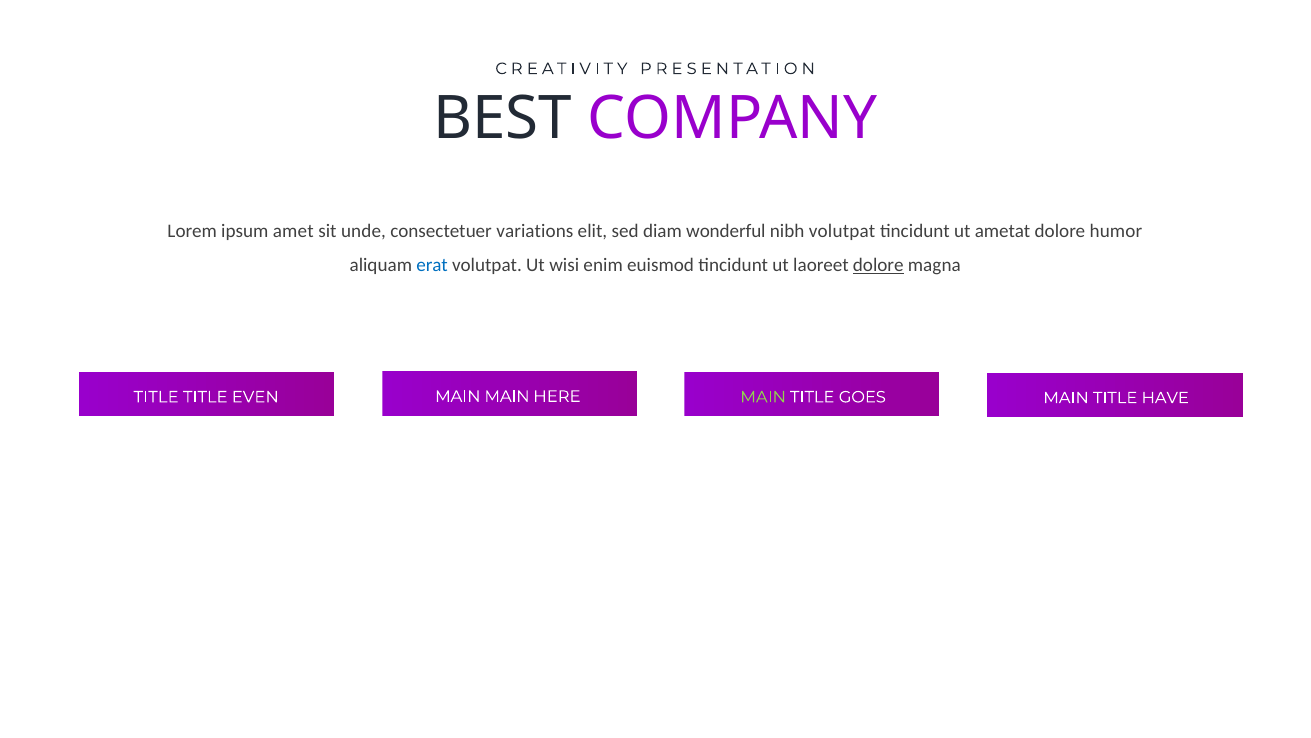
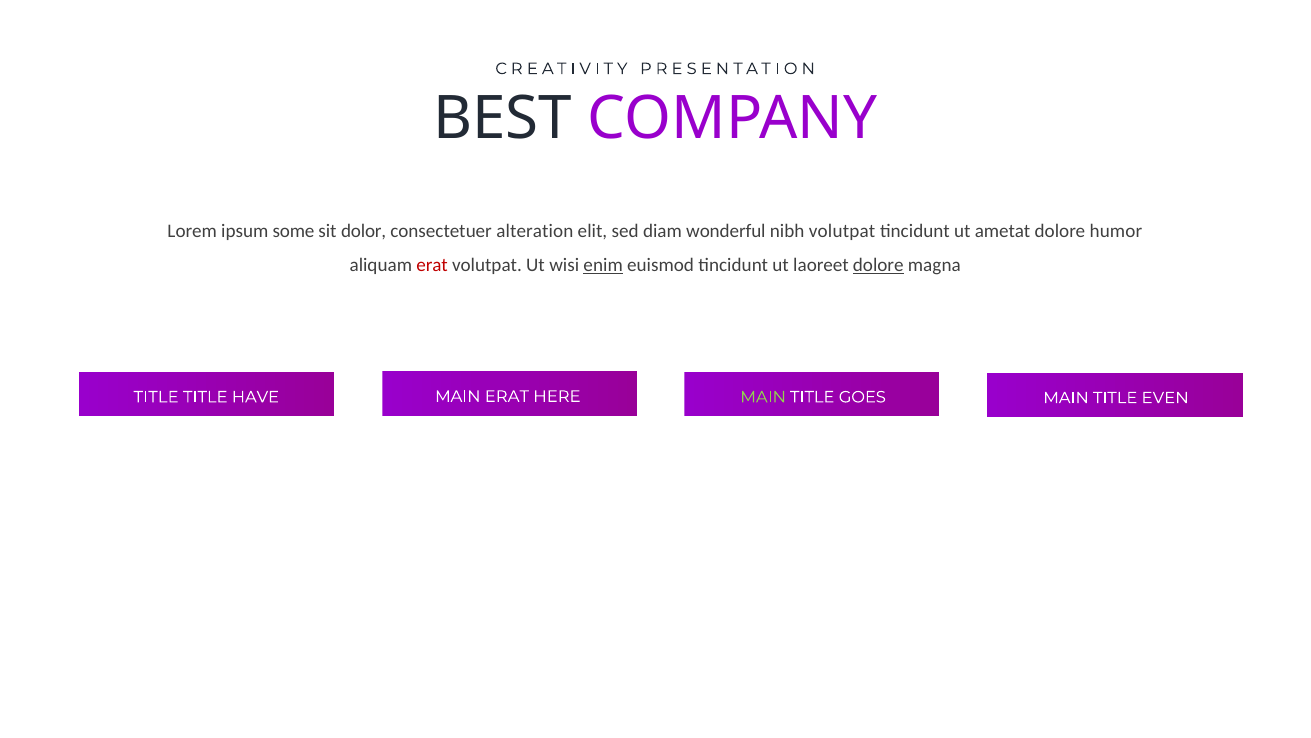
amet: amet -> some
unde: unde -> dolor
variations: variations -> alteration
erat at (432, 265) colour: blue -> red
enim underline: none -> present
EVEN: EVEN -> HAVE
MAIN MAIN: MAIN -> ERAT
HAVE: HAVE -> EVEN
